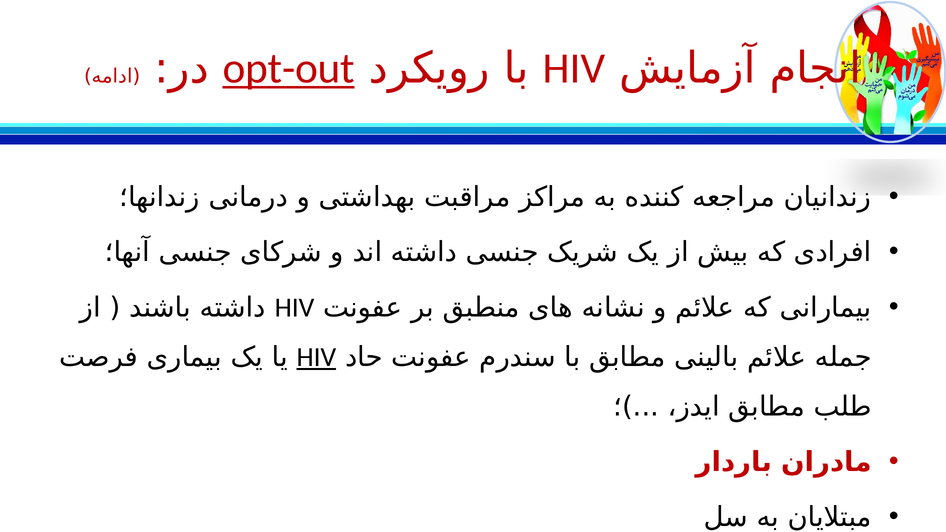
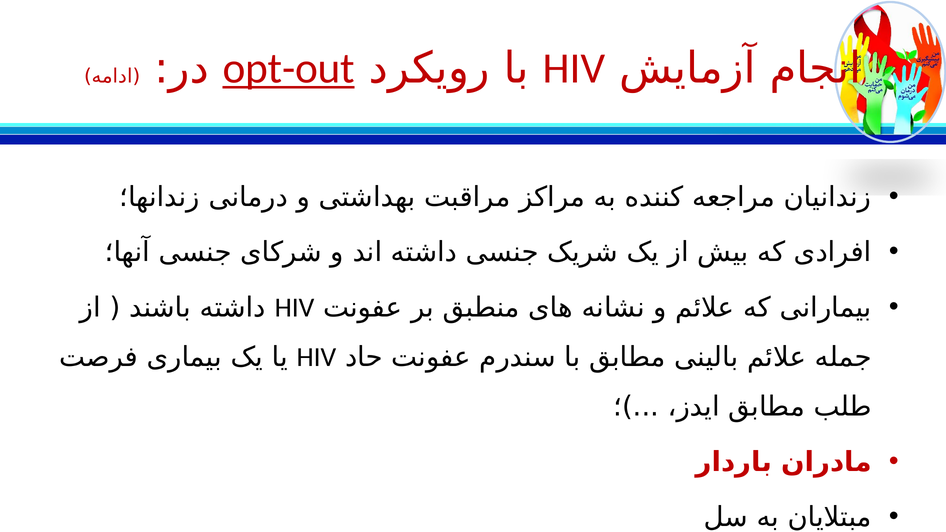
HIV at (316, 357) underline: present -> none
